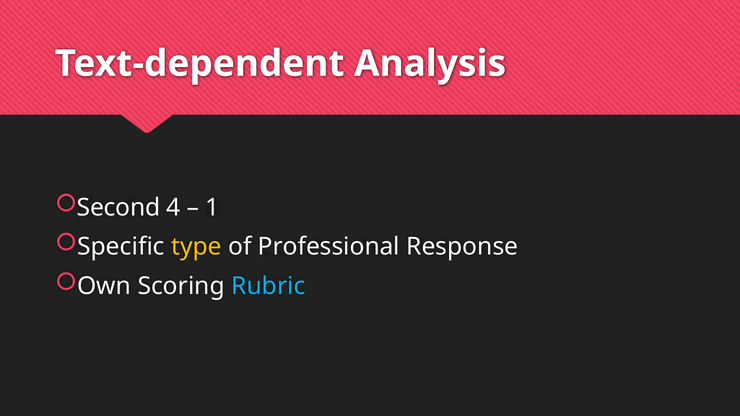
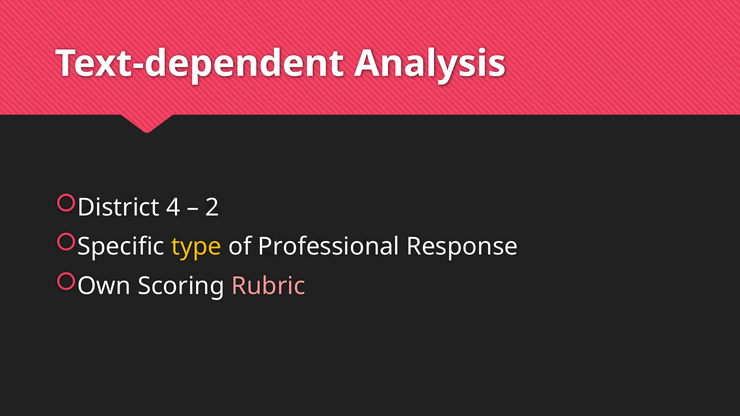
Second: Second -> District
1: 1 -> 2
Rubric colour: light blue -> pink
